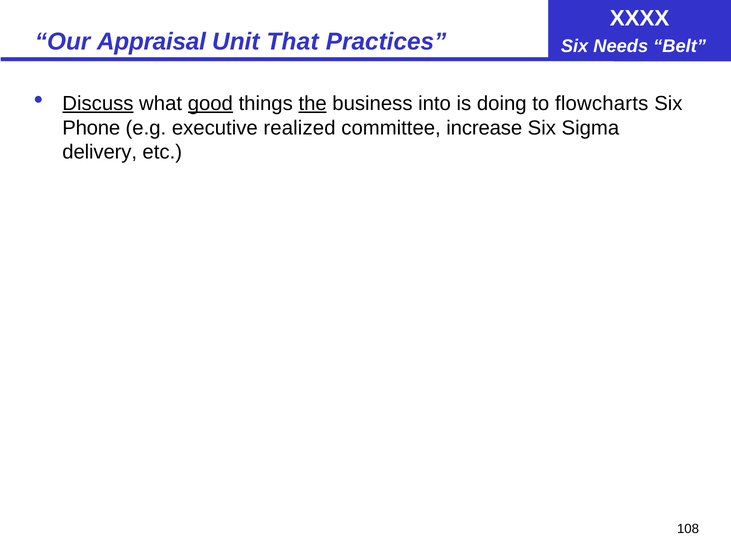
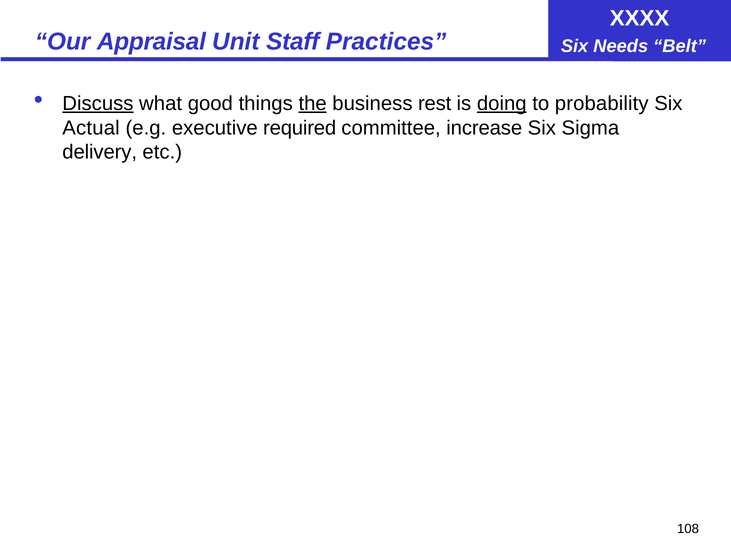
That: That -> Staff
good underline: present -> none
into: into -> rest
doing underline: none -> present
flowcharts: flowcharts -> probability
Phone: Phone -> Actual
realized: realized -> required
